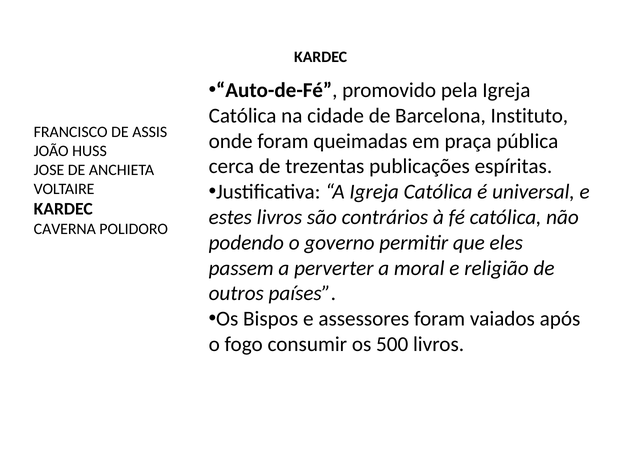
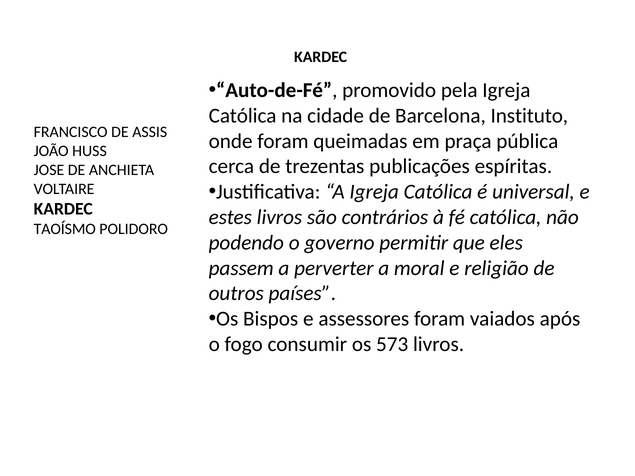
CAVERNA: CAVERNA -> TAOÍSMO
500: 500 -> 573
